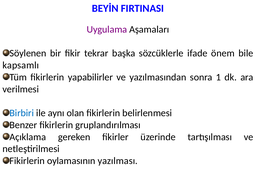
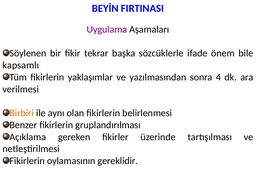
yapabilirler: yapabilirler -> yaklaşımlar
1: 1 -> 4
Birbiri colour: blue -> orange
yazılması: yazılması -> gereklidir
